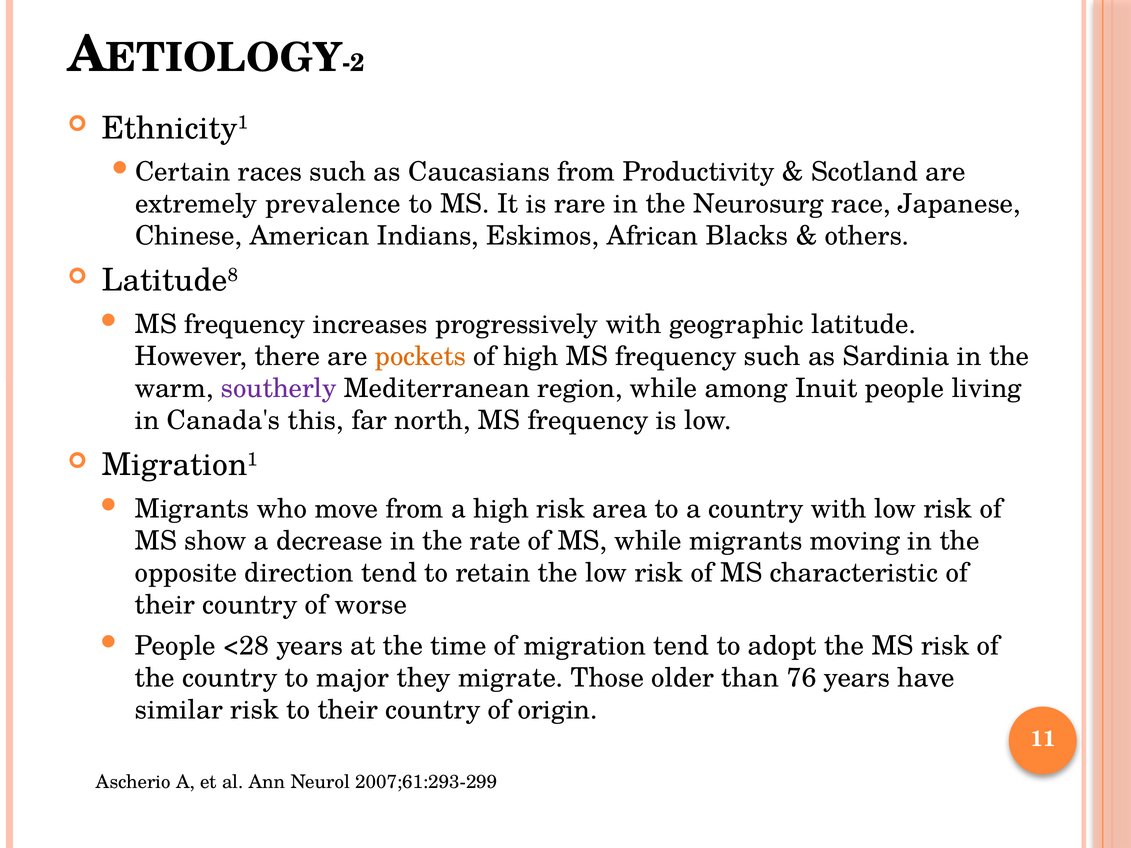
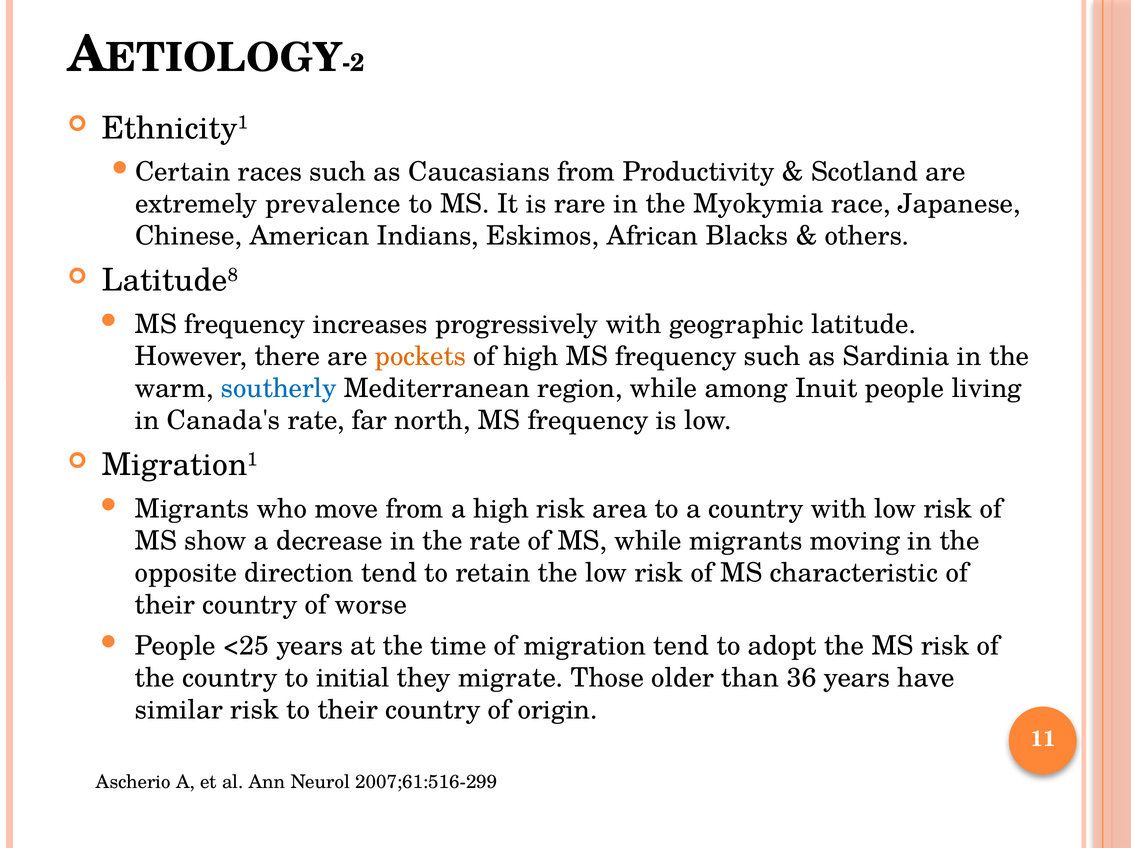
Neurosurg: Neurosurg -> Myokymia
southerly colour: purple -> blue
Canada's this: this -> rate
<28: <28 -> <25
major: major -> initial
76: 76 -> 36
2007;61:293-299: 2007;61:293-299 -> 2007;61:516-299
